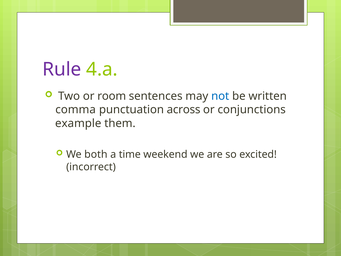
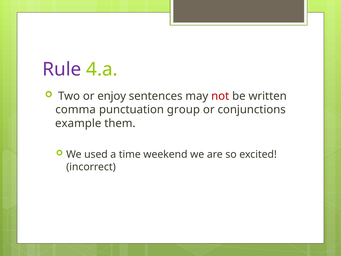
room: room -> enjoy
not colour: blue -> red
across: across -> group
both: both -> used
